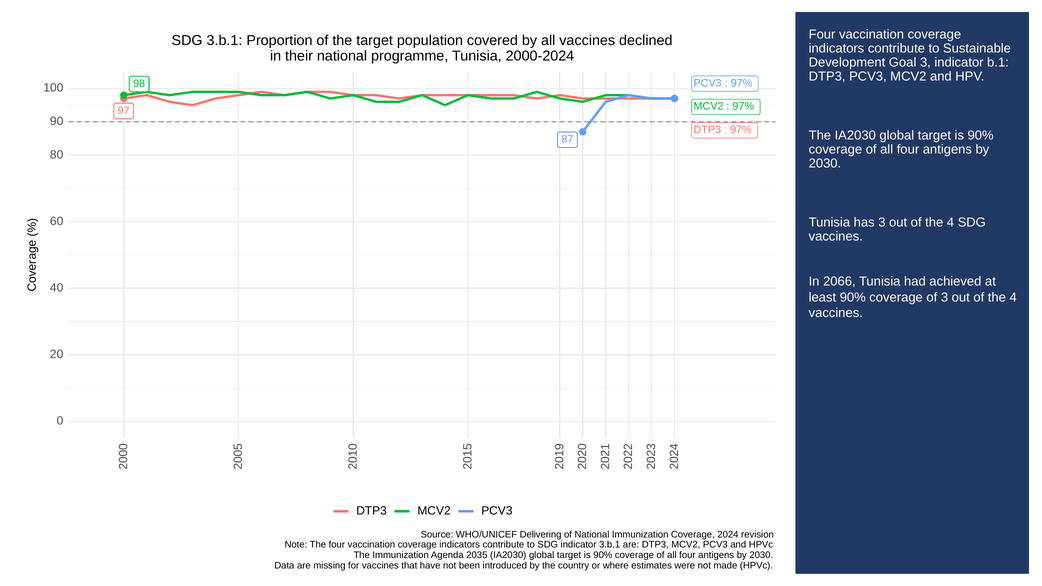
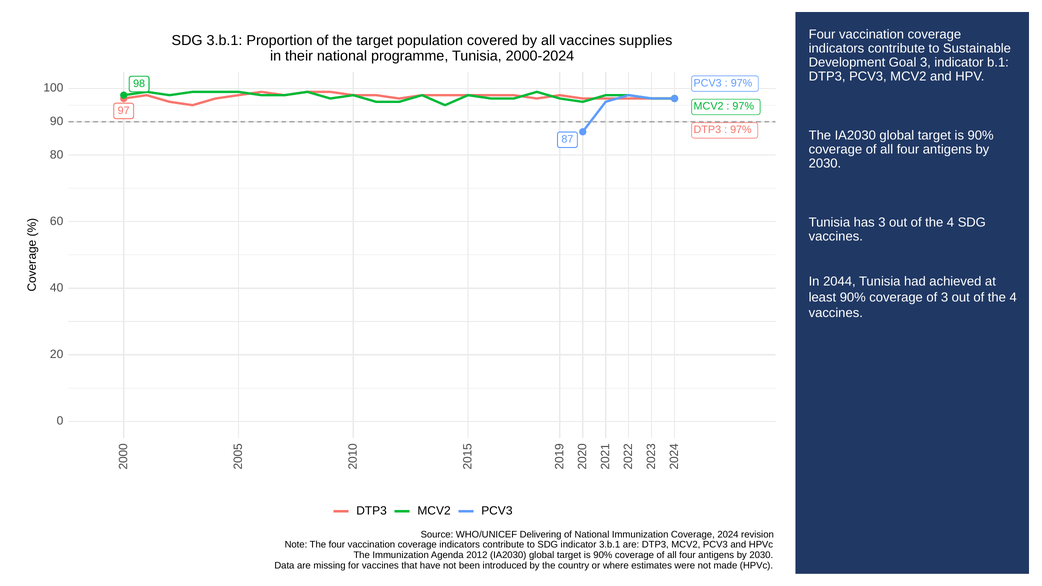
declined: declined -> supplies
2066: 2066 -> 2044
2035: 2035 -> 2012
